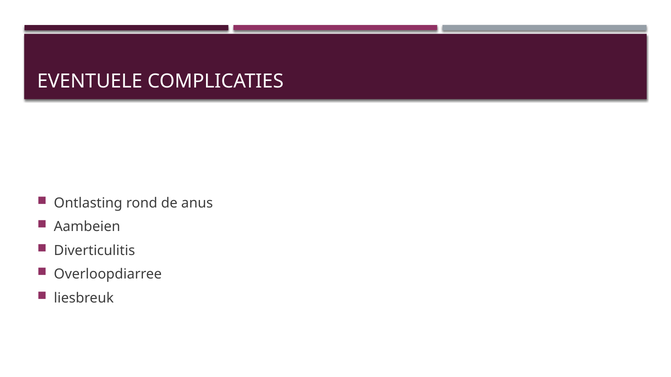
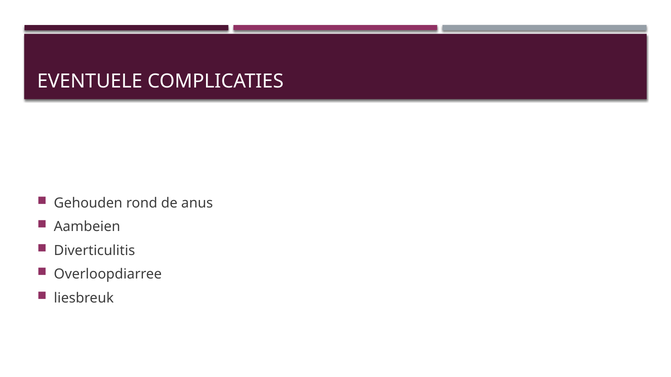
Ontlasting: Ontlasting -> Gehouden
